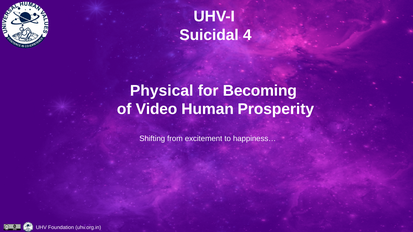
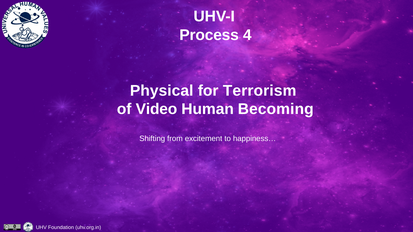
Suicidal: Suicidal -> Process
Becoming: Becoming -> Terrorism
Prosperity: Prosperity -> Becoming
